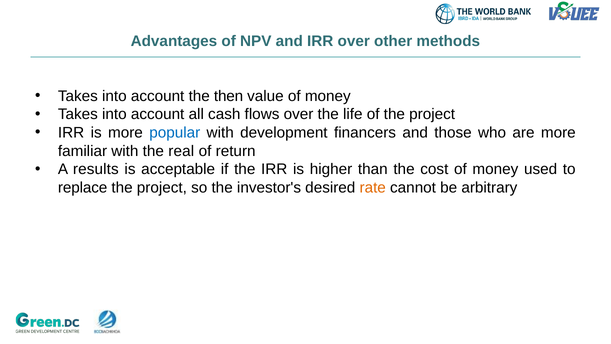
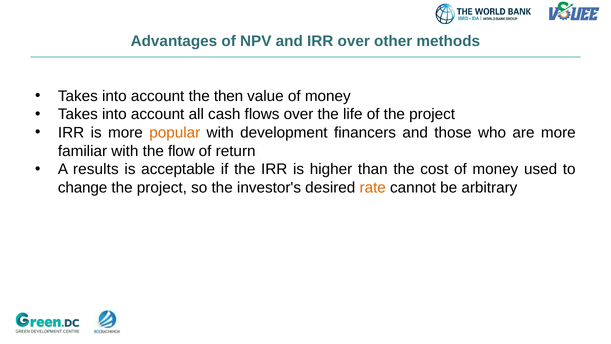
popular colour: blue -> orange
real: real -> flow
replace: replace -> change
